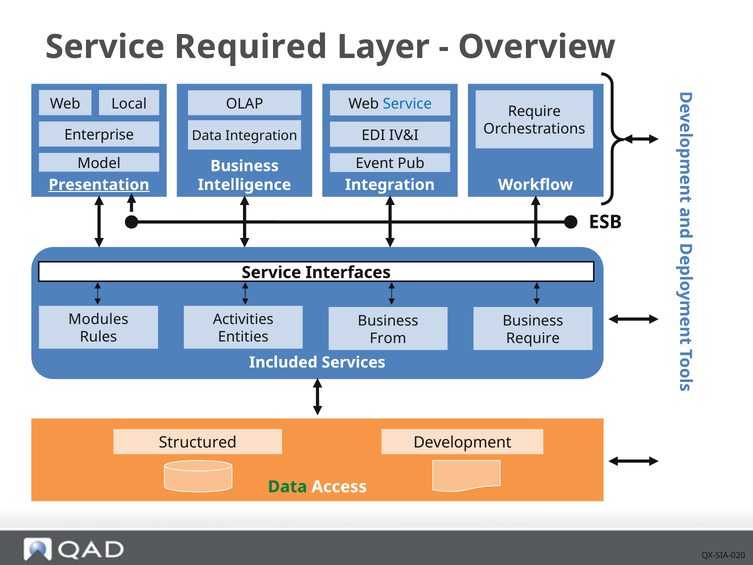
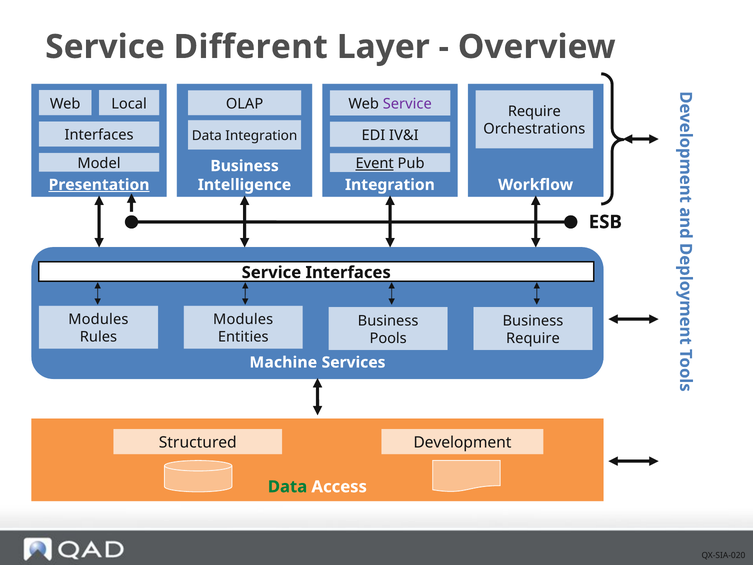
Required: Required -> Different
Service at (407, 104) colour: blue -> purple
Enterprise at (99, 135): Enterprise -> Interfaces
Event underline: none -> present
Activities at (243, 319): Activities -> Modules
From: From -> Pools
Included: Included -> Machine
